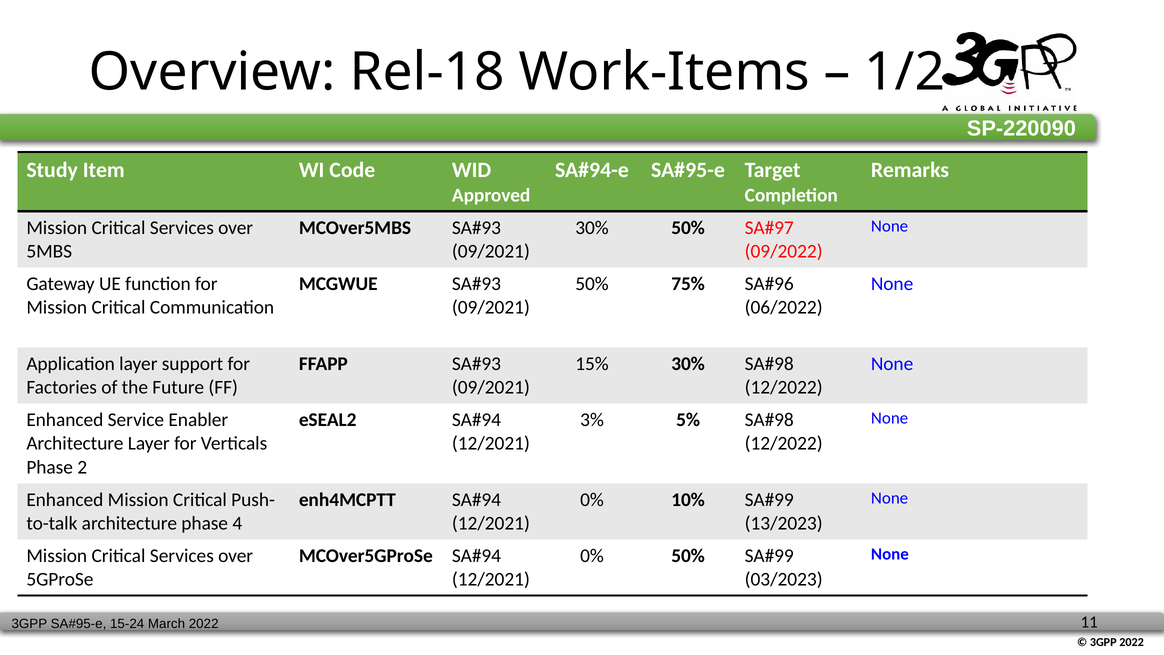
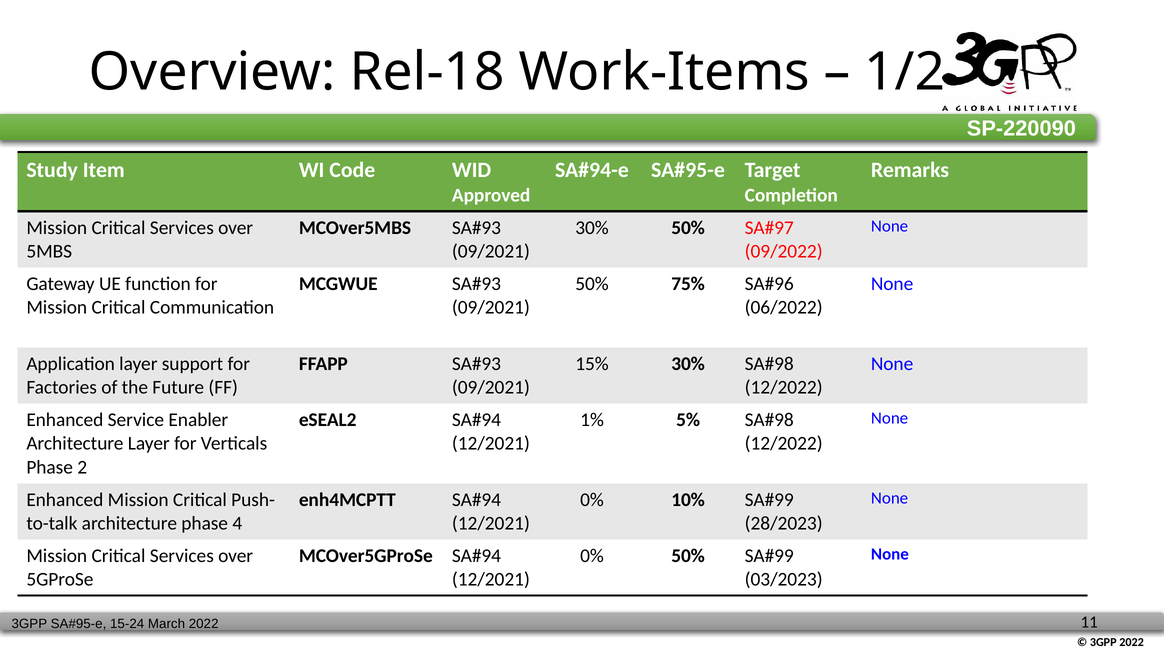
3%: 3% -> 1%
13/2023: 13/2023 -> 28/2023
